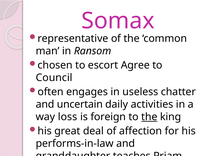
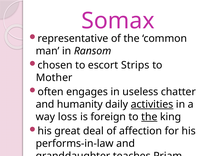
Agree: Agree -> Strips
Council: Council -> Mother
uncertain: uncertain -> humanity
activities underline: none -> present
